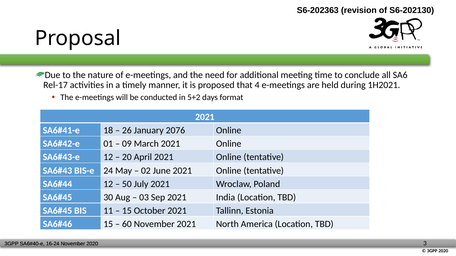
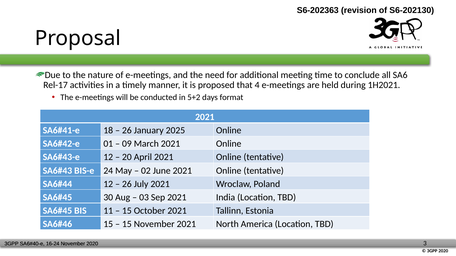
2076: 2076 -> 2025
50 at (127, 184): 50 -> 26
60 at (127, 224): 60 -> 15
